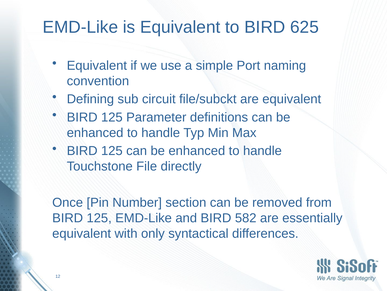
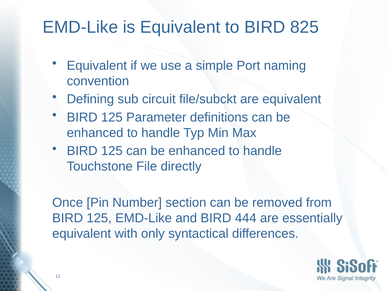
625: 625 -> 825
582: 582 -> 444
